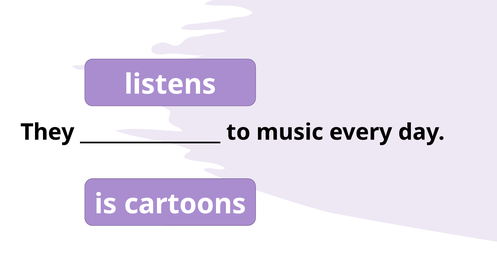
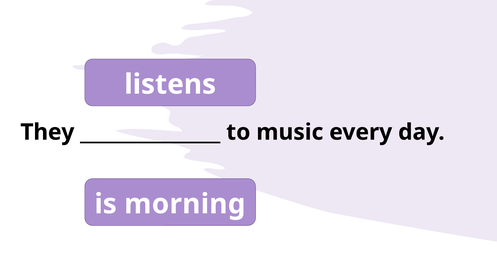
cartoons: cartoons -> morning
